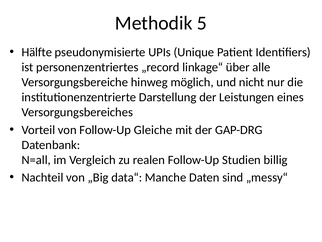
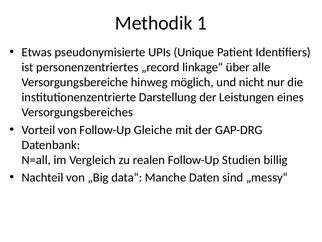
5: 5 -> 1
Hälfte: Hälfte -> Etwas
